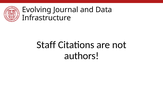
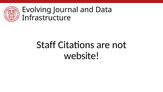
authors: authors -> website
